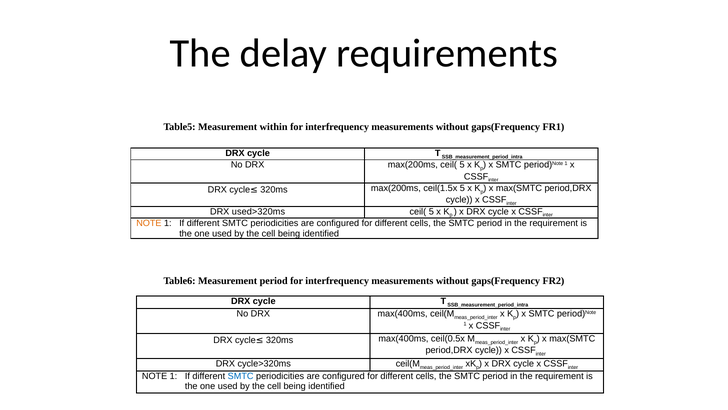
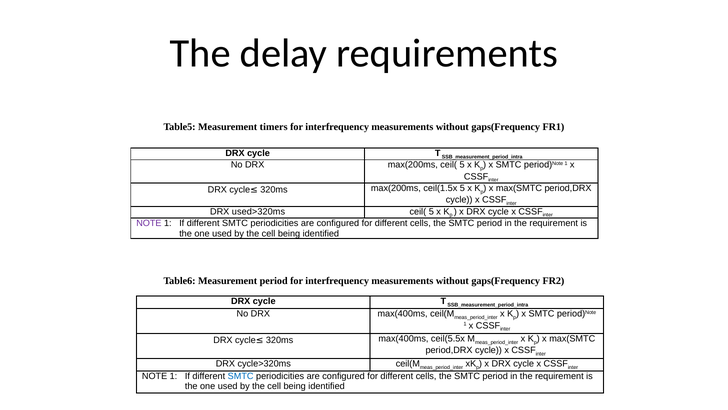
within: within -> timers
NOTE at (149, 223) colour: orange -> purple
ceil(0.5x: ceil(0.5x -> ceil(5.5x
